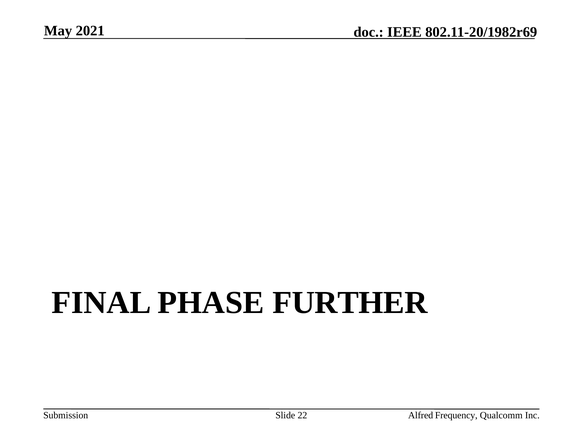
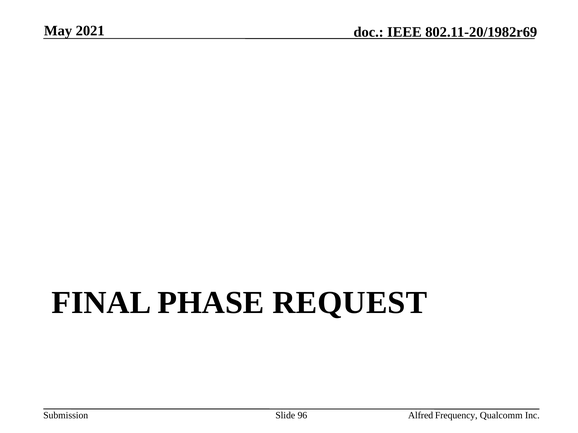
FURTHER: FURTHER -> REQUEST
22: 22 -> 96
